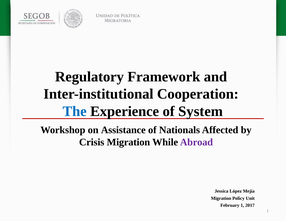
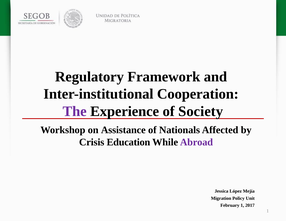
The colour: blue -> purple
System: System -> Society
Crisis Migration: Migration -> Education
